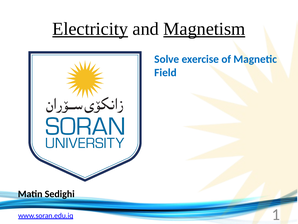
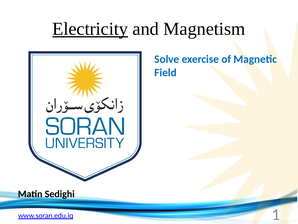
Magnetism underline: present -> none
